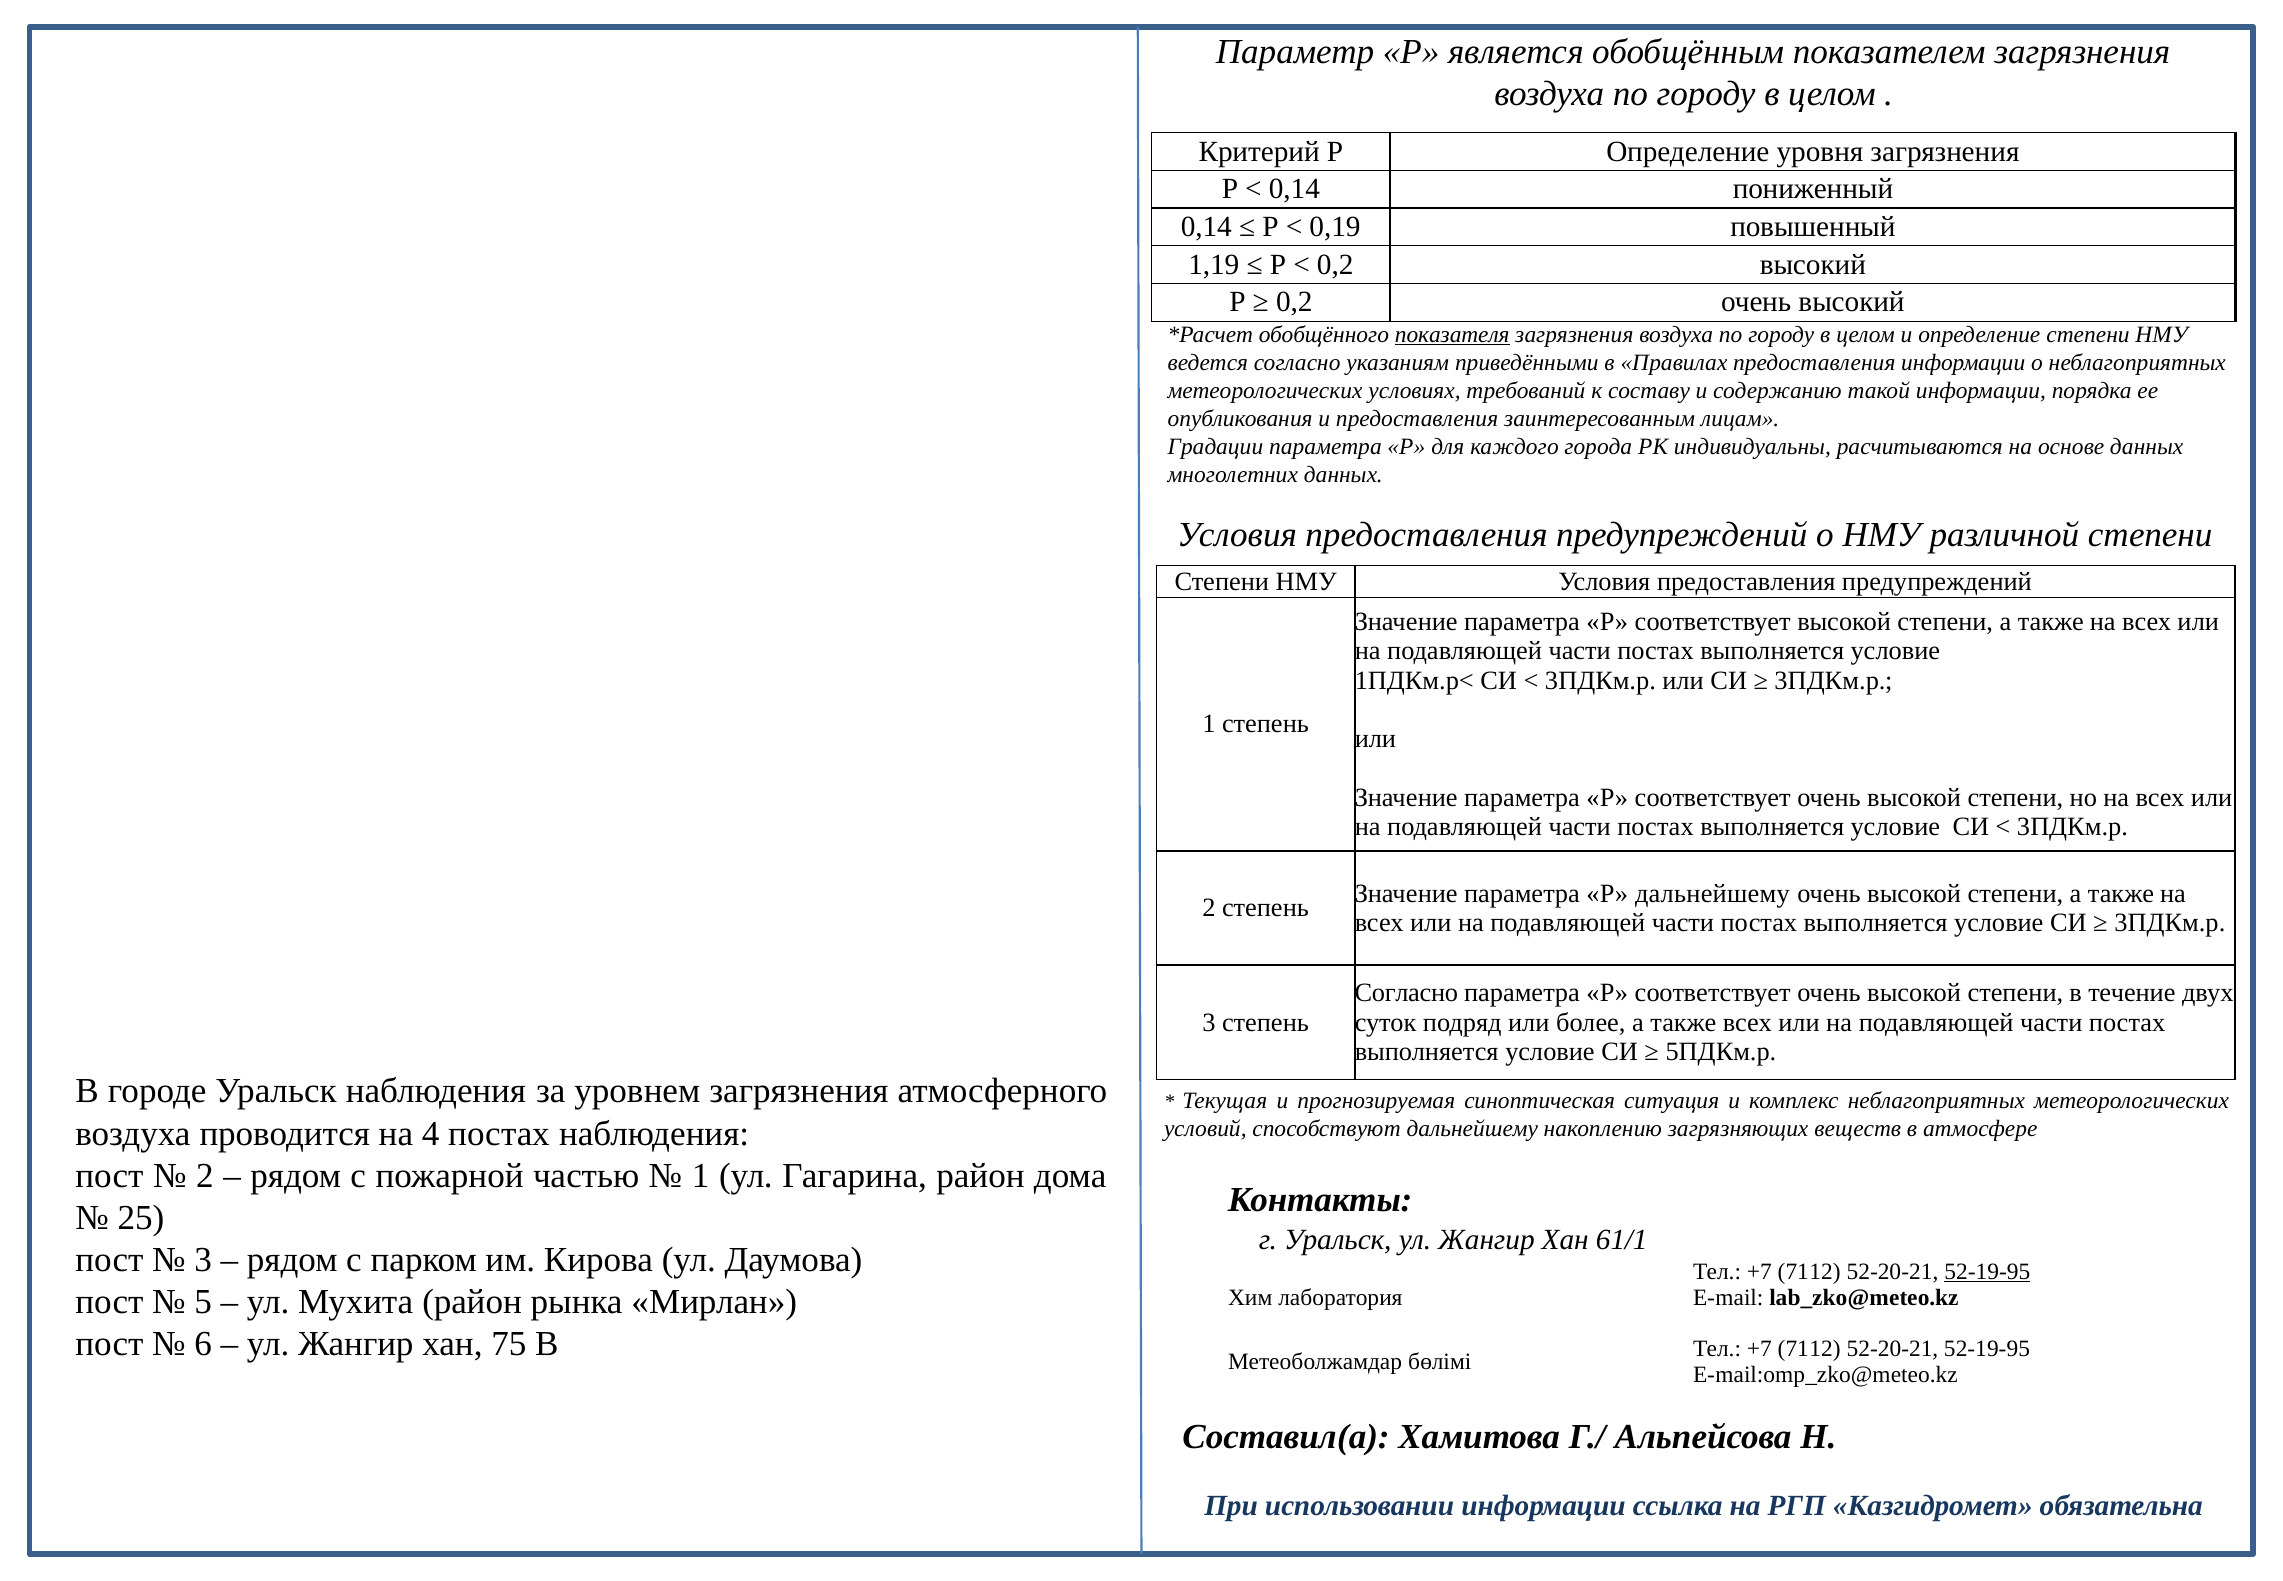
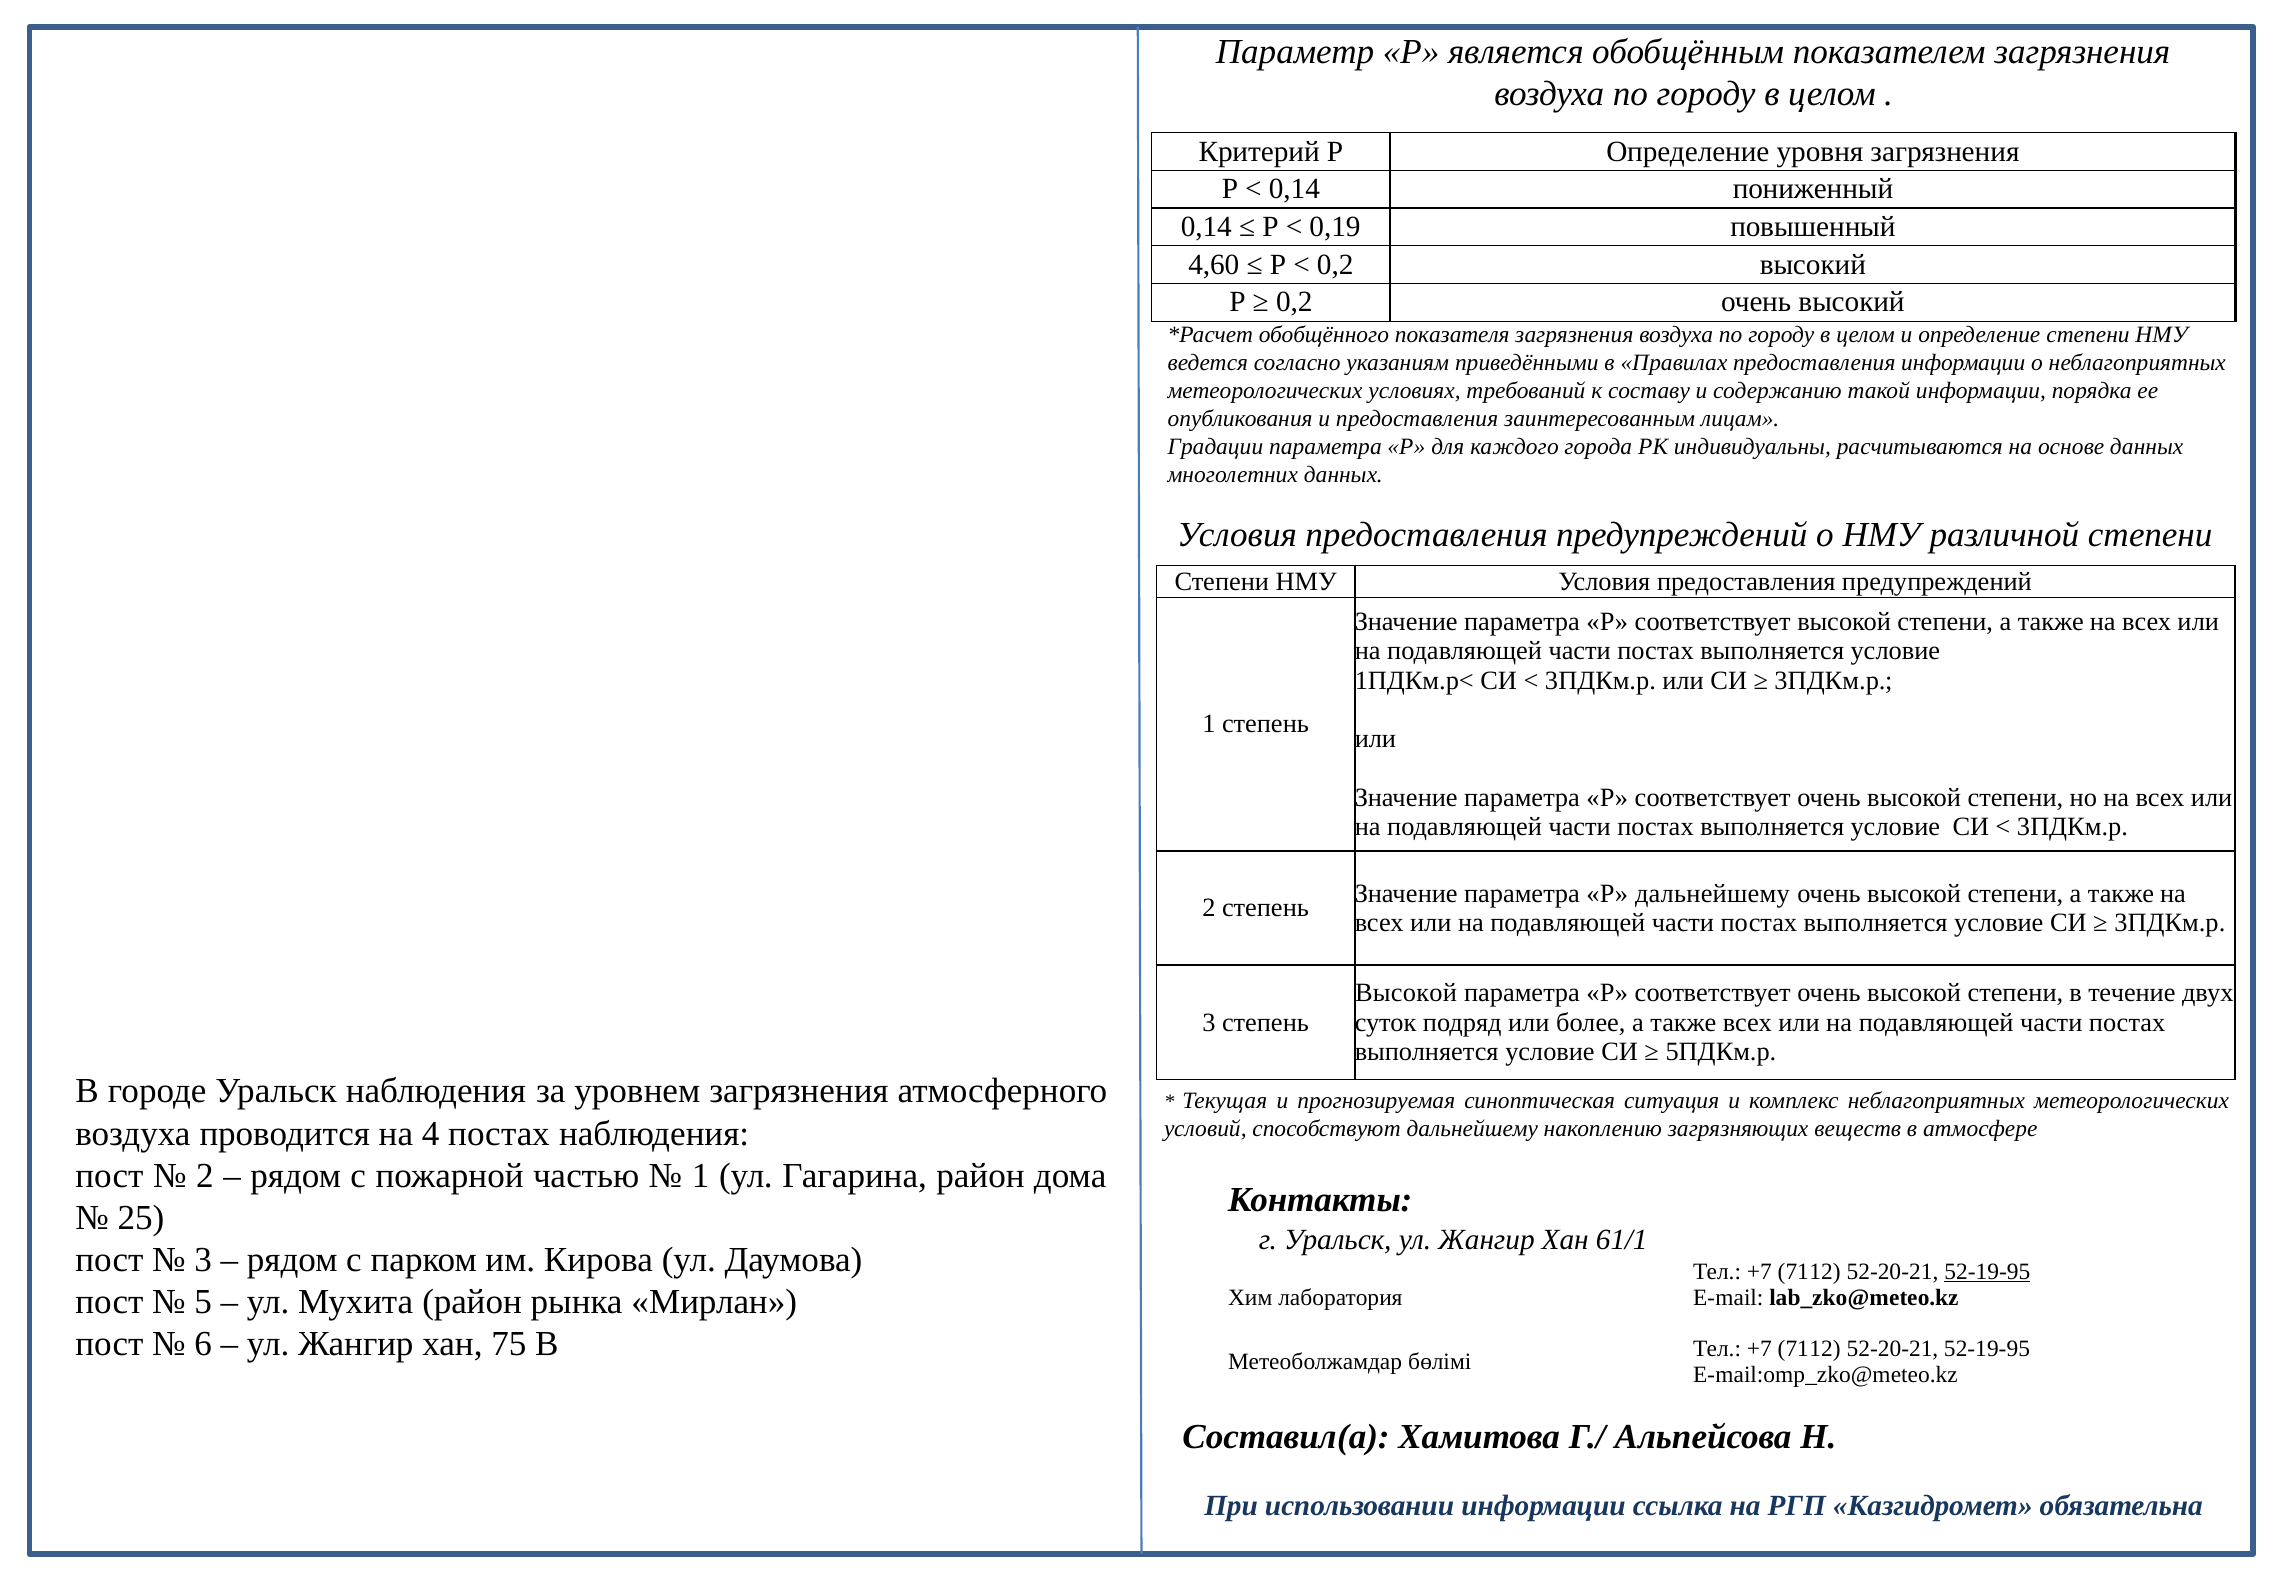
1,19: 1,19 -> 4,60
показателя underline: present -> none
Согласно at (1406, 993): Согласно -> Высокой
